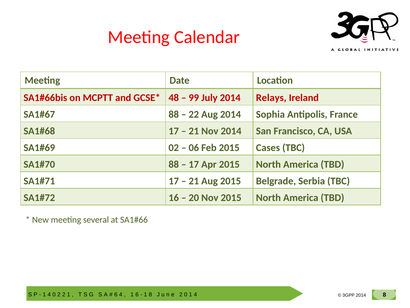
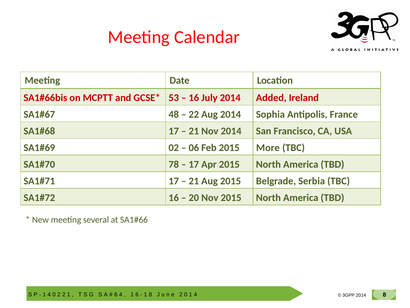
48: 48 -> 53
99 at (194, 98): 99 -> 16
Relays: Relays -> Added
88 at (174, 114): 88 -> 48
Cases: Cases -> More
88 at (174, 164): 88 -> 78
